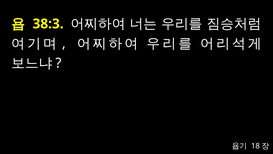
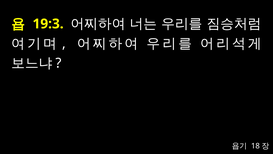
38:3: 38:3 -> 19:3
